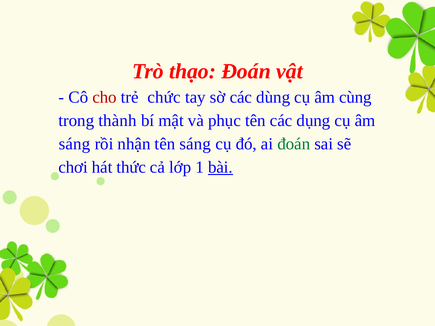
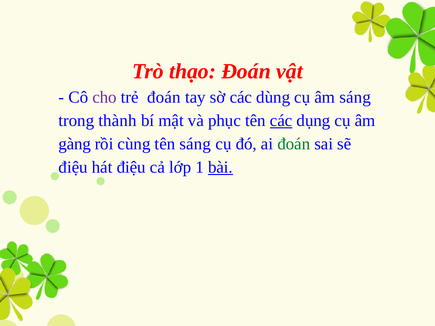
cho colour: red -> purple
trẻ chức: chức -> đoán
âm cùng: cùng -> sáng
các at (281, 121) underline: none -> present
sáng at (74, 144): sáng -> gàng
nhận: nhận -> cùng
chơi at (73, 167): chơi -> điệu
hát thức: thức -> điệu
